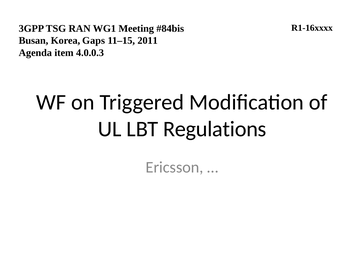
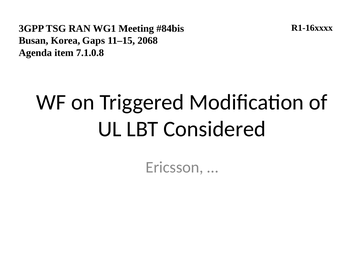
2011: 2011 -> 2068
4.0.0.3: 4.0.0.3 -> 7.1.0.8
Regulations: Regulations -> Considered
